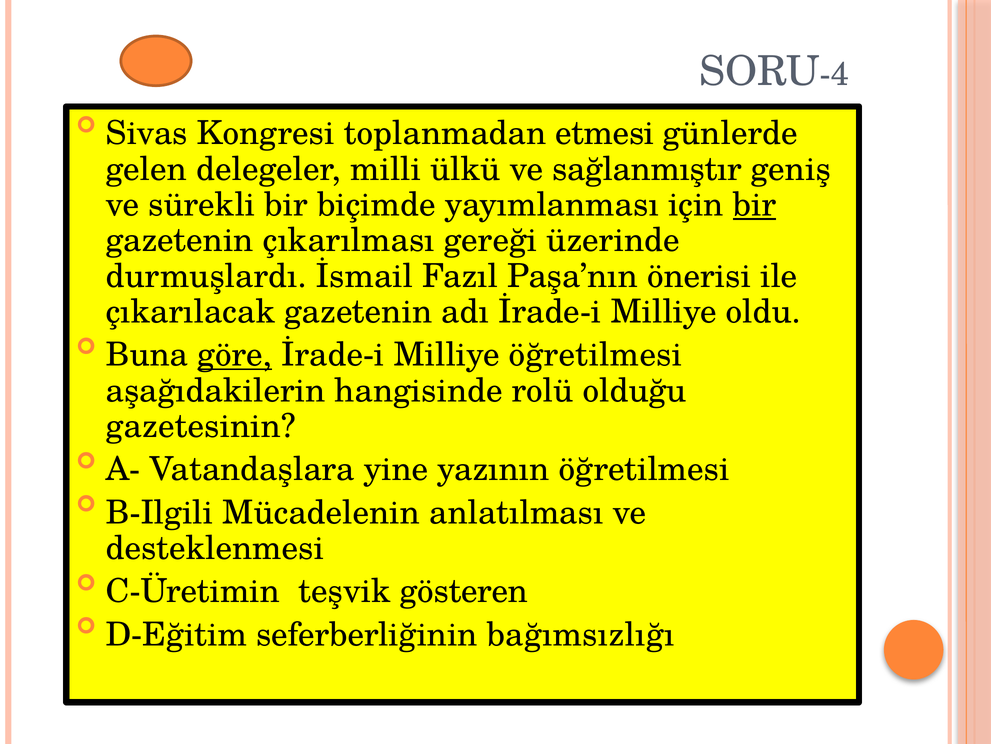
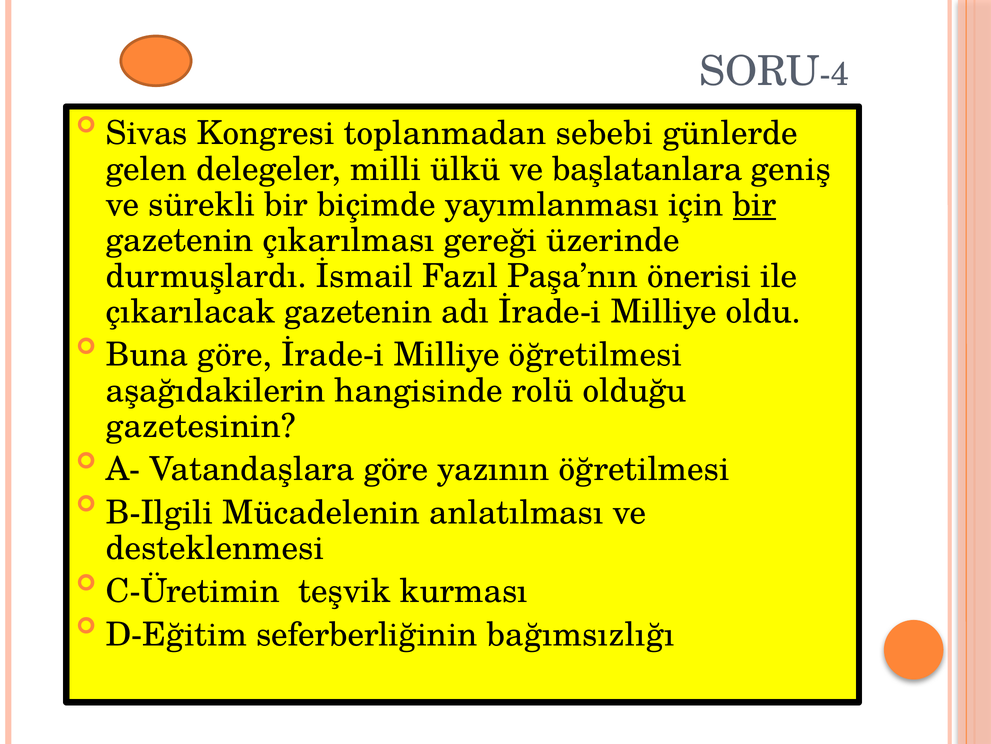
etmesi: etmesi -> sebebi
sağlanmıştır: sağlanmıştır -> başlatanlara
göre at (235, 355) underline: present -> none
Vatandaşlara yine: yine -> göre
gösteren: gösteren -> kurması
